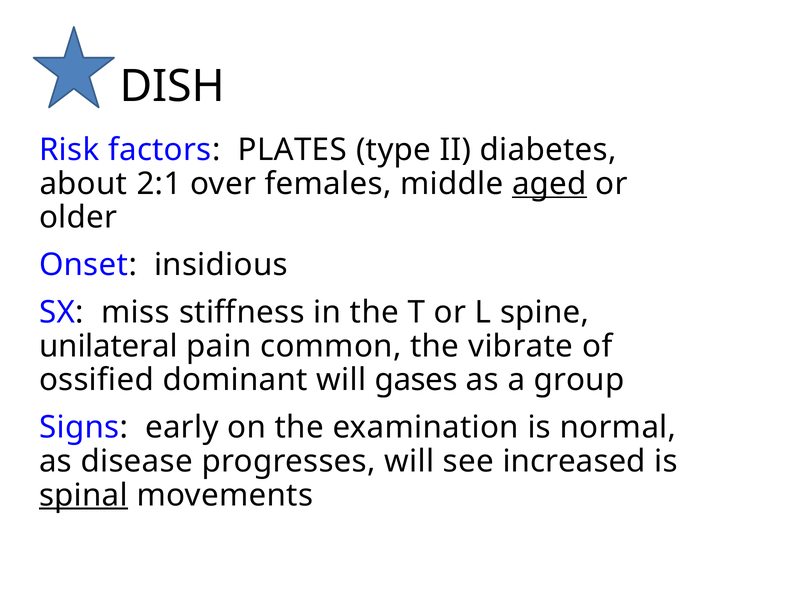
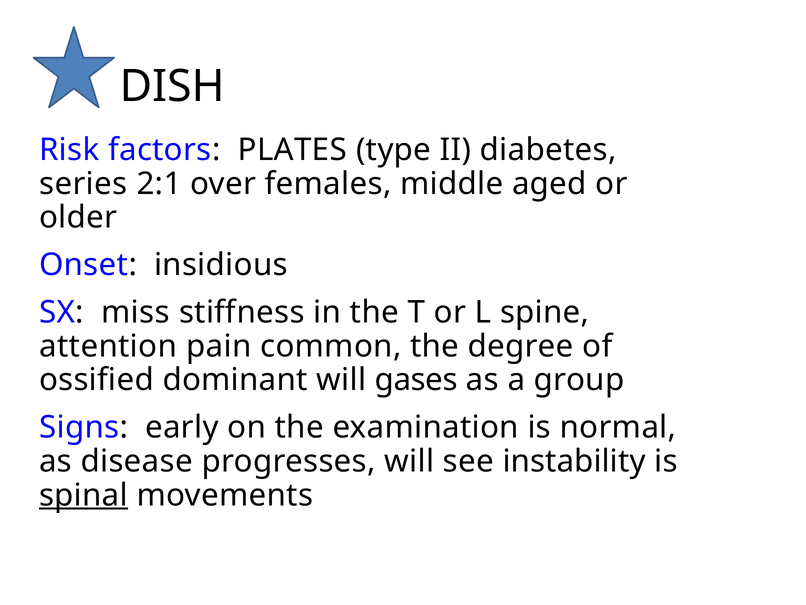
about: about -> series
aged underline: present -> none
unilateral: unilateral -> attention
vibrate: vibrate -> degree
increased: increased -> instability
